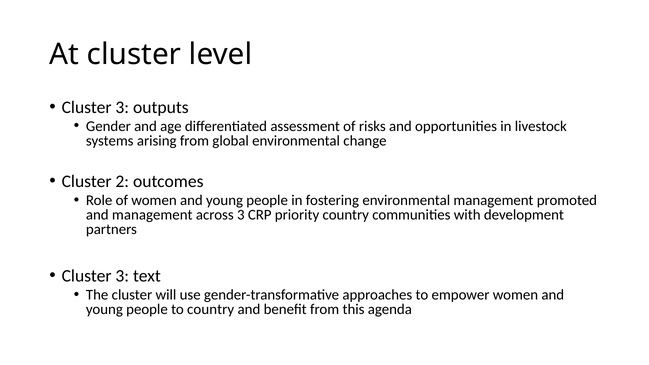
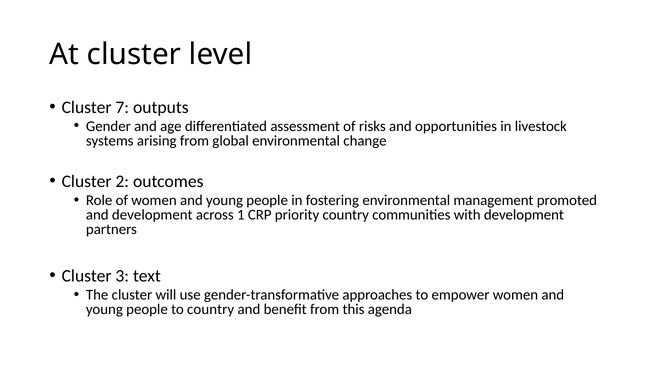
3 at (122, 107): 3 -> 7
and management: management -> development
across 3: 3 -> 1
